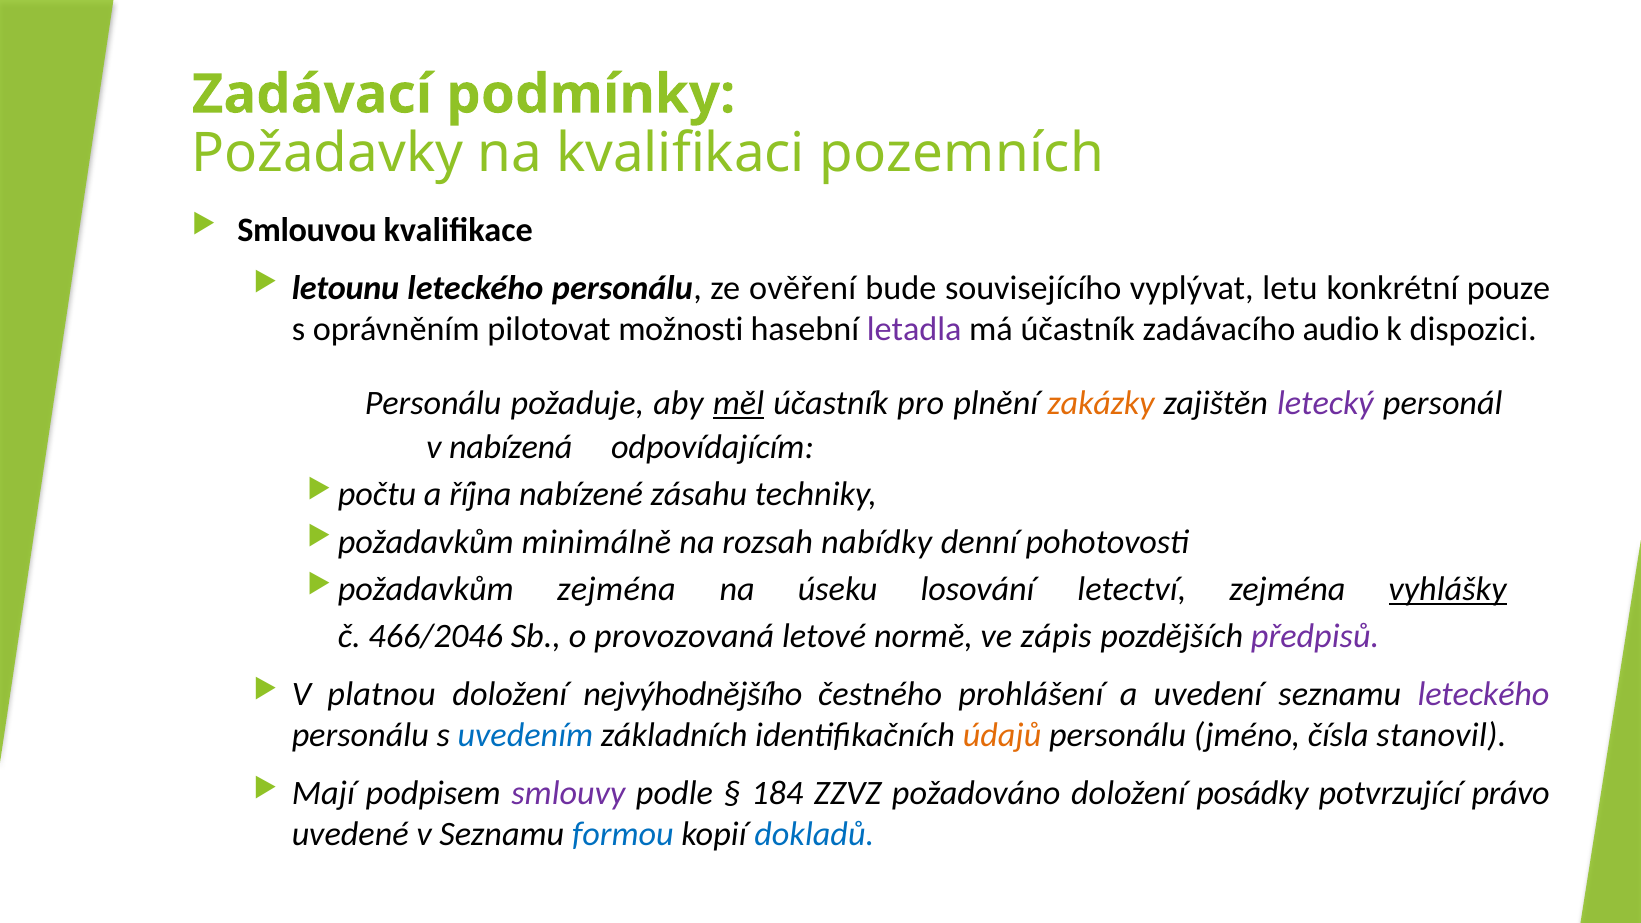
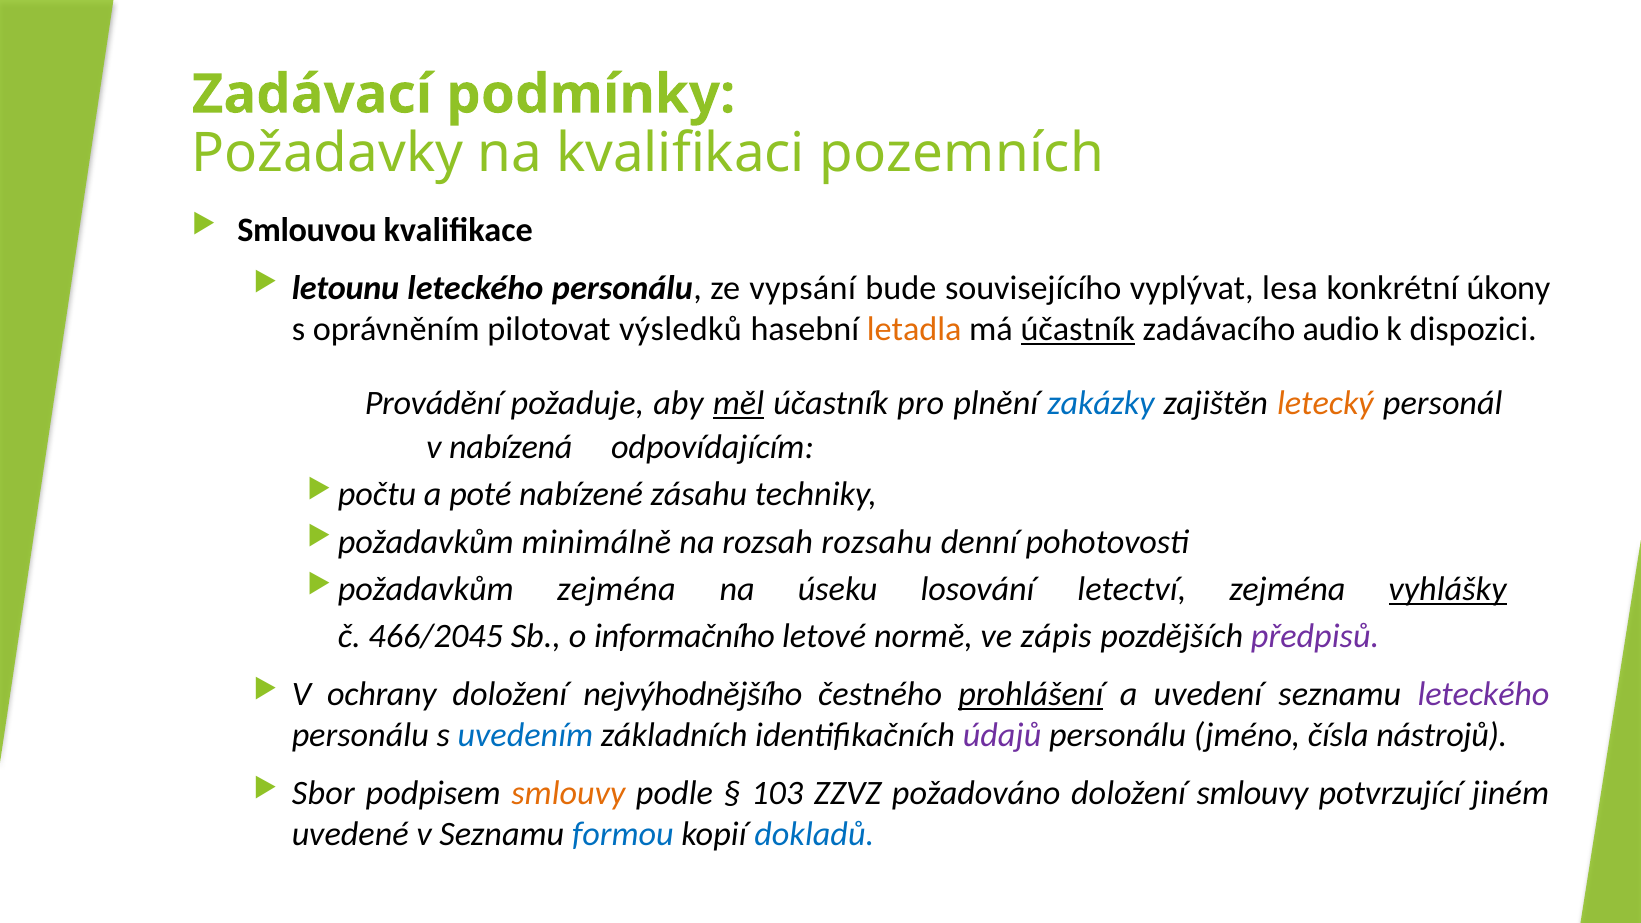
ověření: ověření -> vypsání
letu: letu -> lesa
pouze: pouze -> úkony
možnosti: možnosti -> výsledků
letadla colour: purple -> orange
účastník at (1078, 329) underline: none -> present
Personálu at (433, 404): Personálu -> Provádění
zakázky colour: orange -> blue
letecký colour: purple -> orange
října: října -> poté
nabídky: nabídky -> rozsahu
466/2046: 466/2046 -> 466/2045
provozovaná: provozovaná -> informačního
platnou: platnou -> ochrany
prohlášení underline: none -> present
údajů colour: orange -> purple
stanovil: stanovil -> nástrojů
Mají: Mají -> Sbor
smlouvy at (568, 794) colour: purple -> orange
184: 184 -> 103
doložení posádky: posádky -> smlouvy
právo: právo -> jiném
